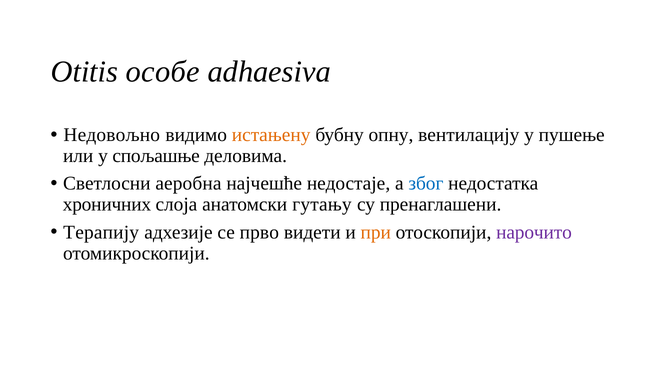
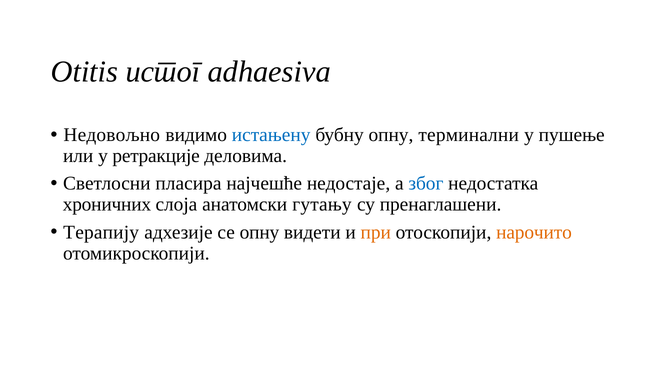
особе: особе -> истог
истањену colour: orange -> blue
вентилацију: вентилацију -> терминални
спољашње: спољашње -> ретракције
аеробна: аеробна -> пласира
се прво: прво -> опну
нарочито colour: purple -> orange
